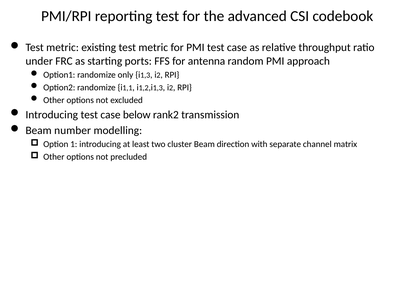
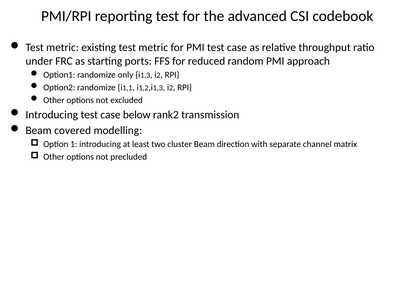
antenna: antenna -> reduced
number: number -> covered
